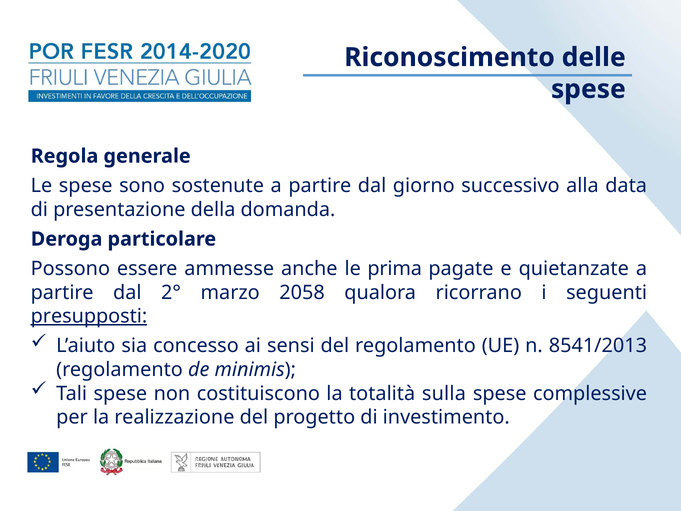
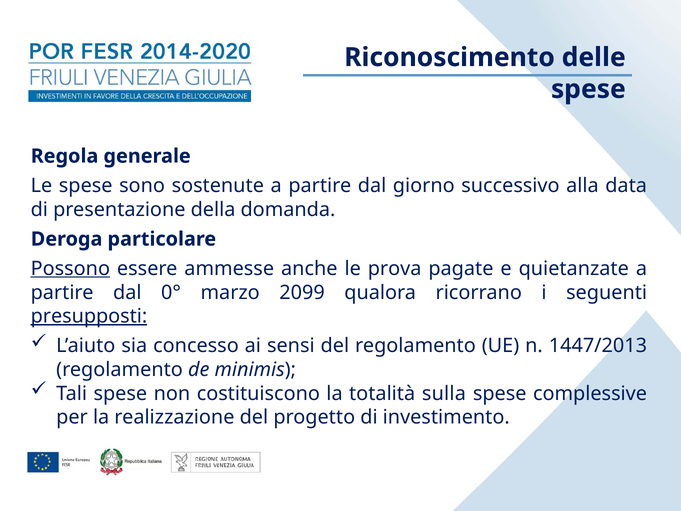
Possono underline: none -> present
prima: prima -> prova
2°: 2° -> 0°
2058: 2058 -> 2099
8541/2013: 8541/2013 -> 1447/2013
